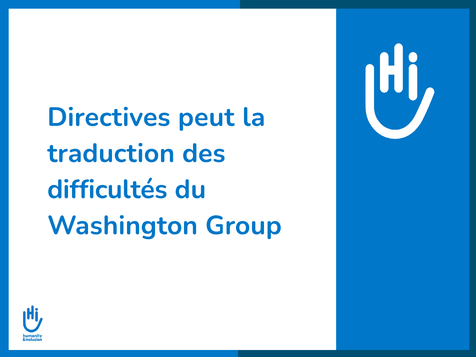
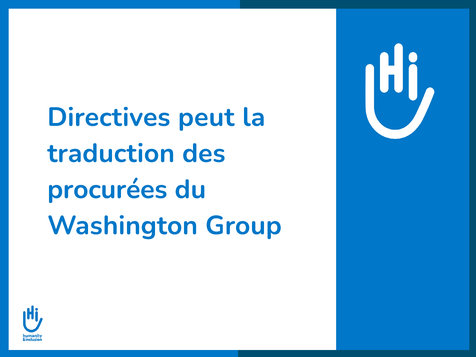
difficultés: difficultés -> procurées
